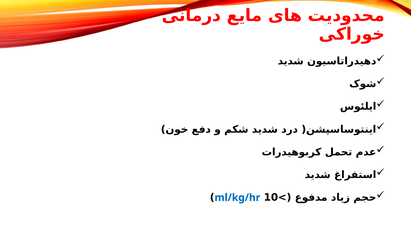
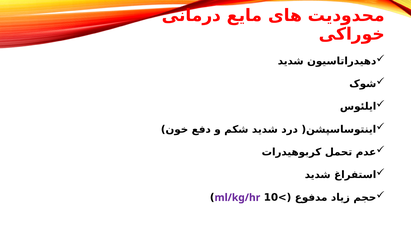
ml/kg/hr colour: blue -> purple
